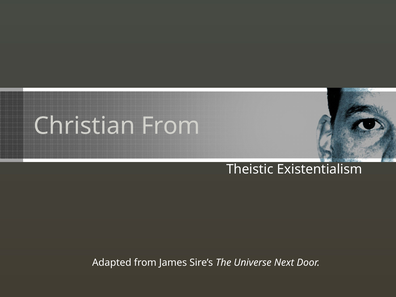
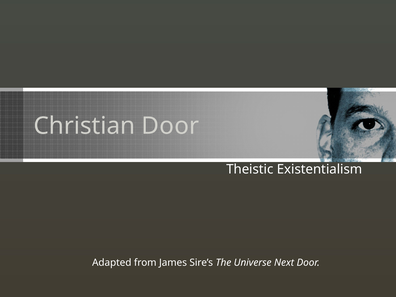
Christian From: From -> Door
